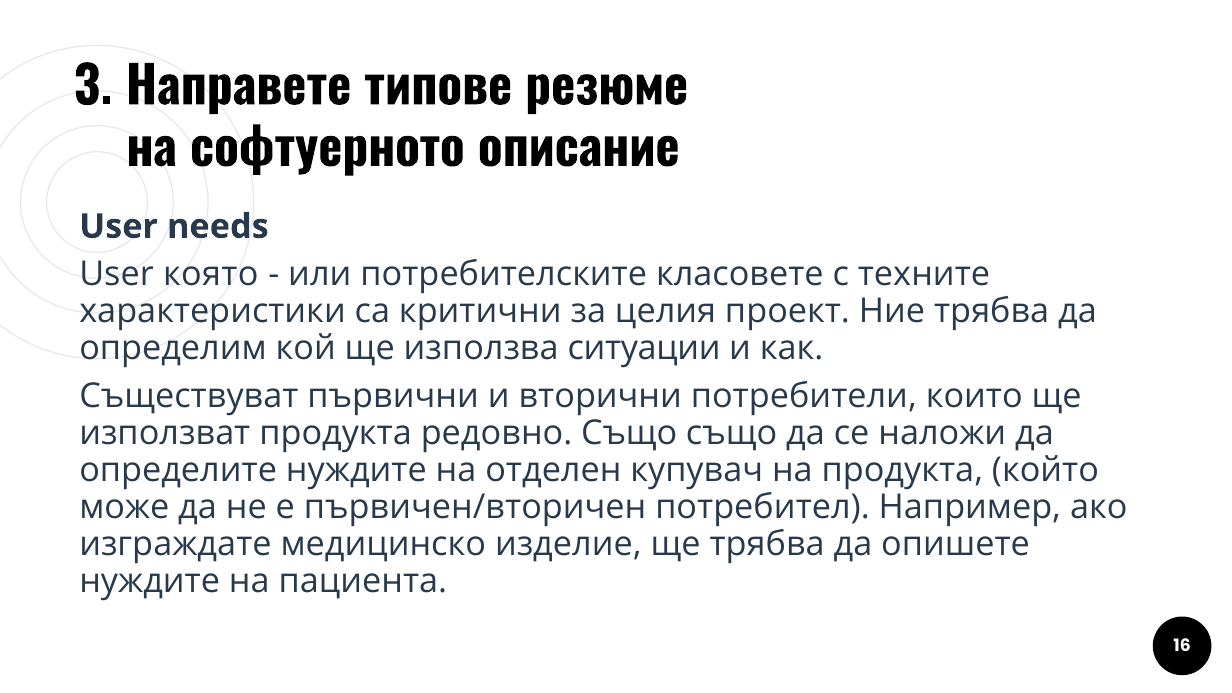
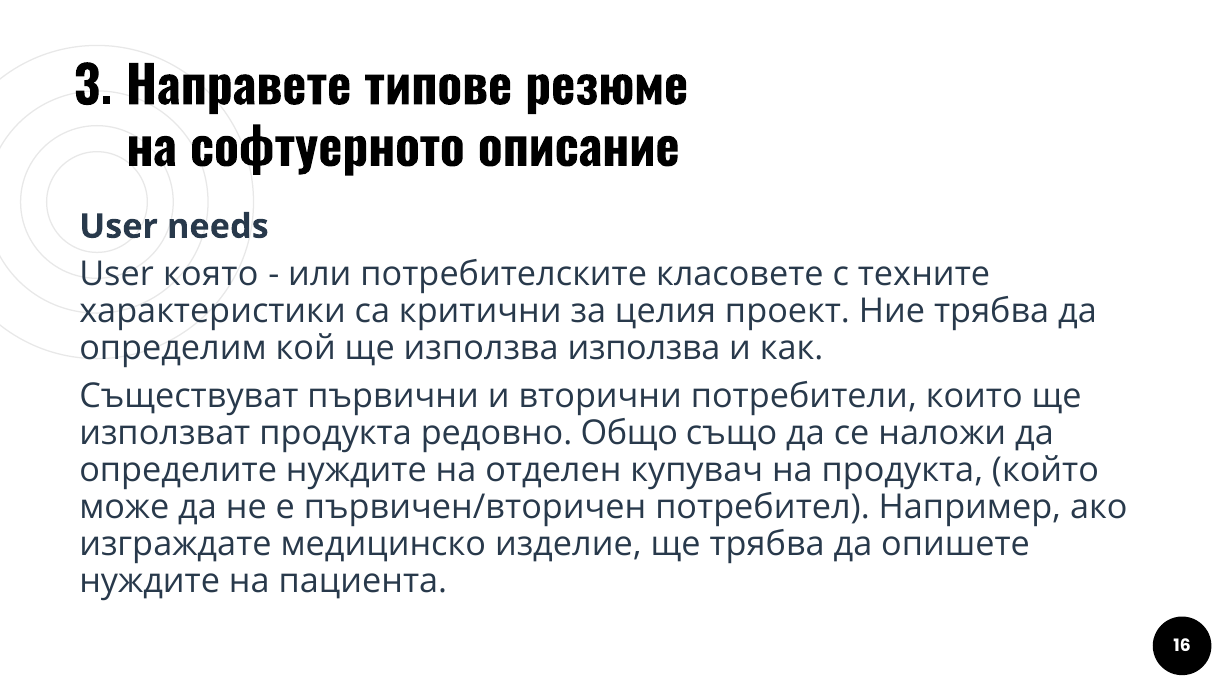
използва ситуации: ситуации -> използва
редовно Също: Също -> Общо
